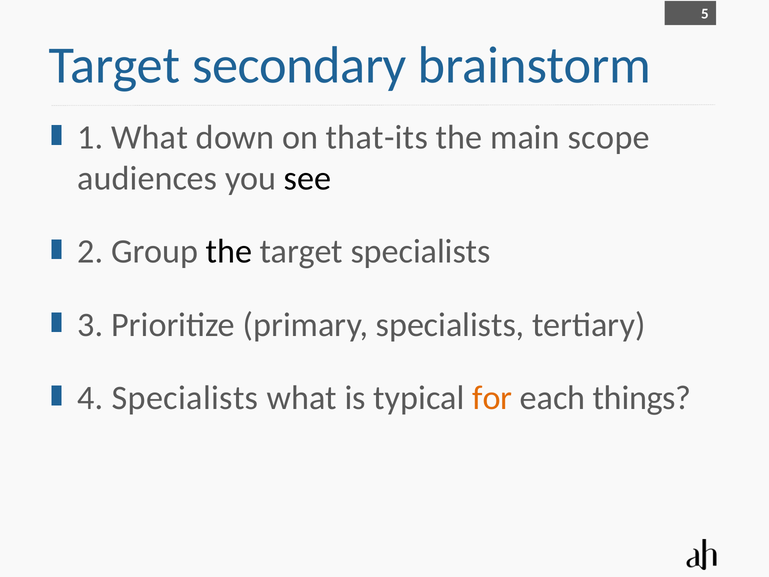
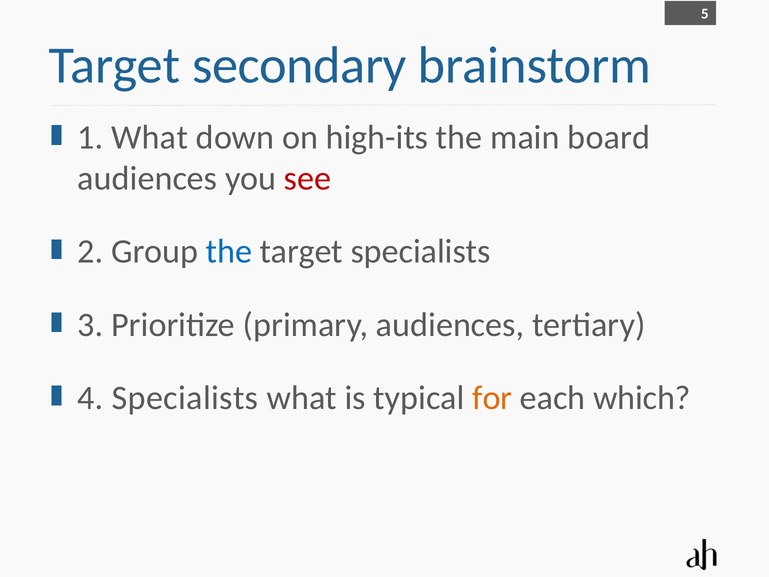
that-its: that-its -> high-its
scope: scope -> board
see colour: black -> red
the at (229, 252) colour: black -> blue
primary specialists: specialists -> audiences
things: things -> which
